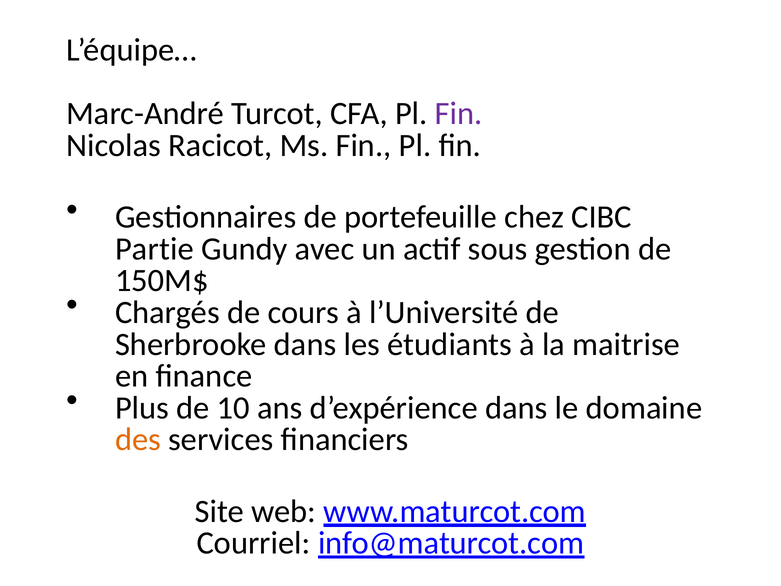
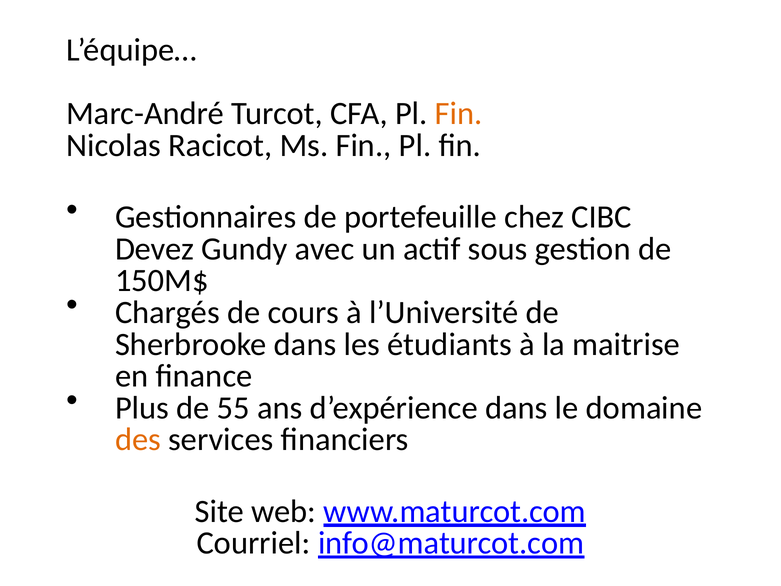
Fin at (459, 114) colour: purple -> orange
Partie: Partie -> Devez
10: 10 -> 55
